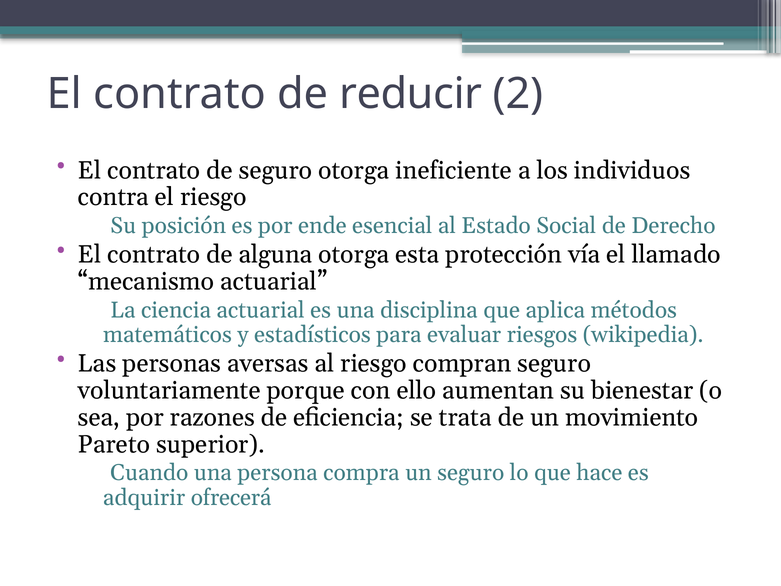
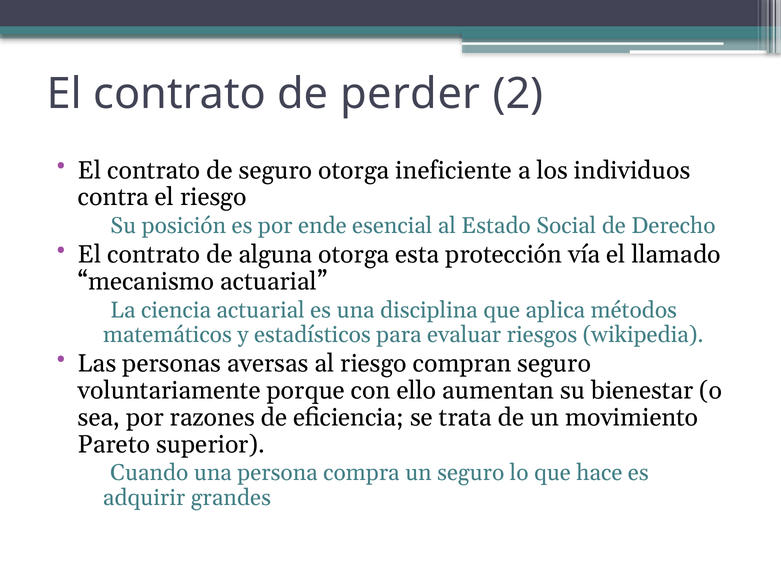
reducir: reducir -> perder
ofrecerá: ofrecerá -> grandes
